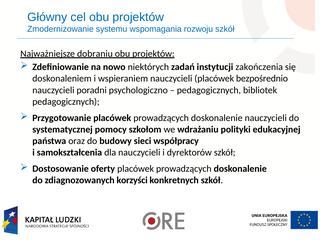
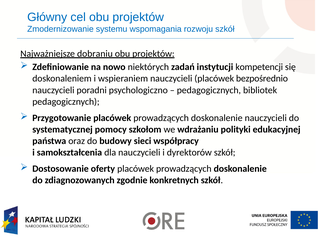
zakończenia: zakończenia -> kompetencji
korzyści: korzyści -> zgodnie
